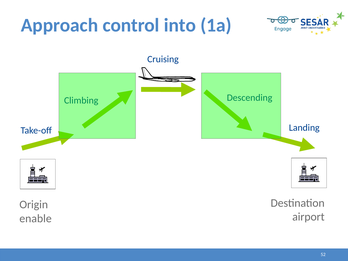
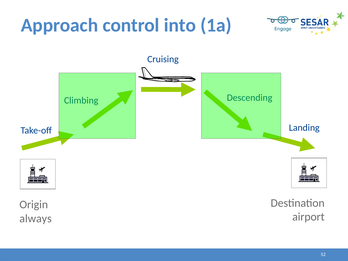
enable: enable -> always
